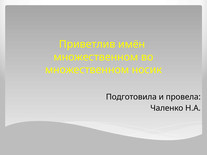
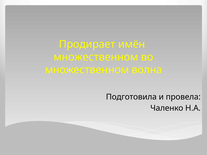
Приветлив: Приветлив -> Продирает
носик: носик -> волна
